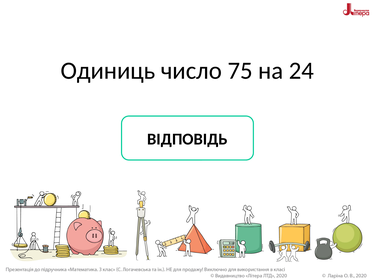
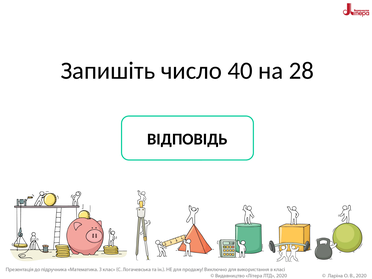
Одиниць: Одиниць -> Запишіть
75: 75 -> 40
24: 24 -> 28
